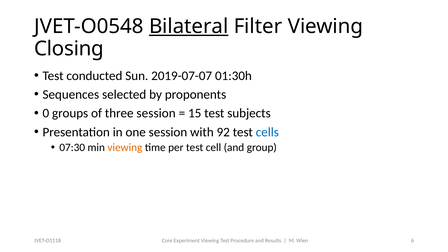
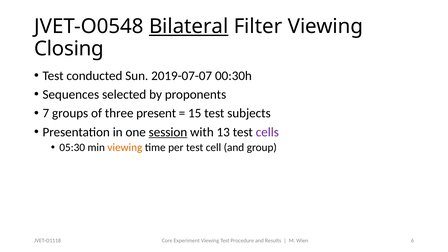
01:30h: 01:30h -> 00:30h
0: 0 -> 7
three session: session -> present
session at (168, 132) underline: none -> present
92: 92 -> 13
cells colour: blue -> purple
07:30: 07:30 -> 05:30
